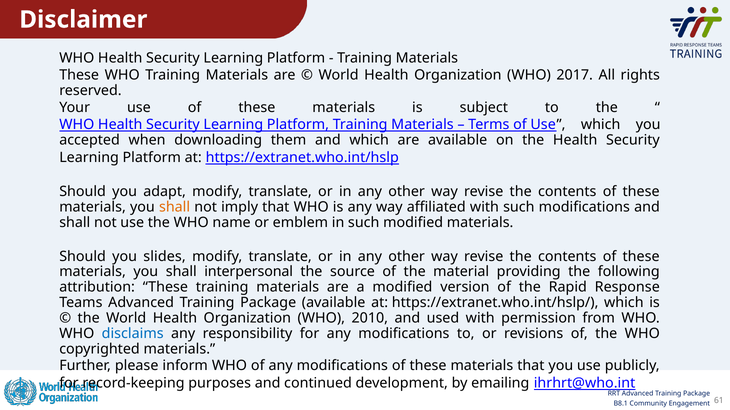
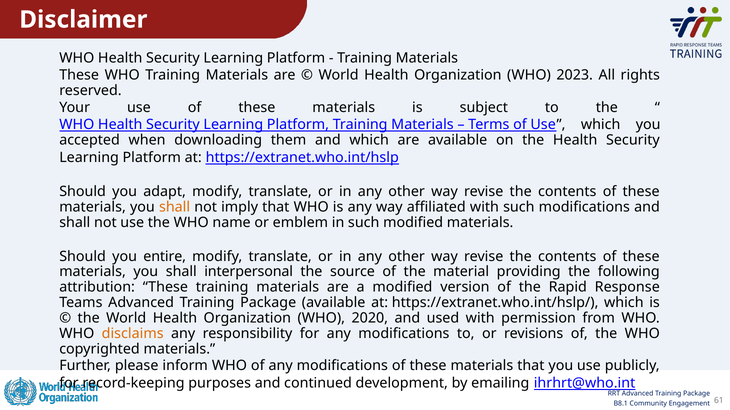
2017: 2017 -> 2023
slides: slides -> entire
2010: 2010 -> 2020
disclaims colour: blue -> orange
